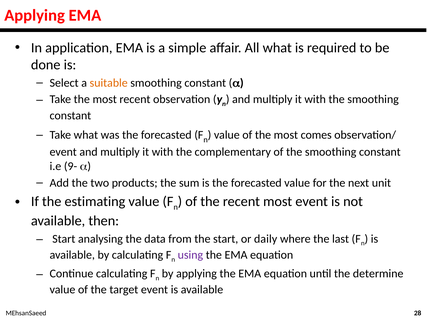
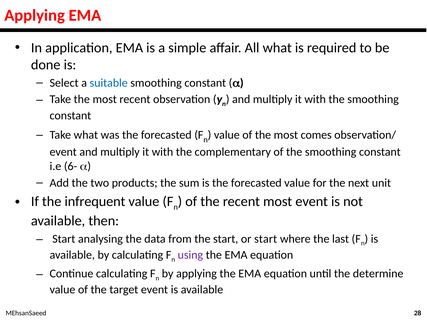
suitable colour: orange -> blue
9-: 9- -> 6-
estimating: estimating -> infrequent
or daily: daily -> start
